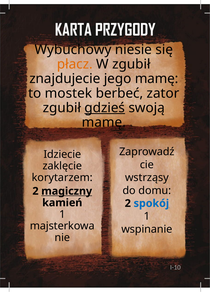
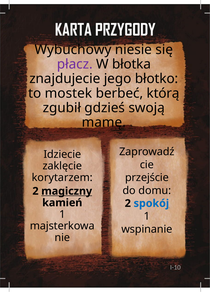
płacz colour: orange -> purple
W zgubił: zgubił -> błotka
jego mamę: mamę -> błotko
zator: zator -> którą
gdzieś underline: present -> none
wstrząsy: wstrząsy -> przejście
